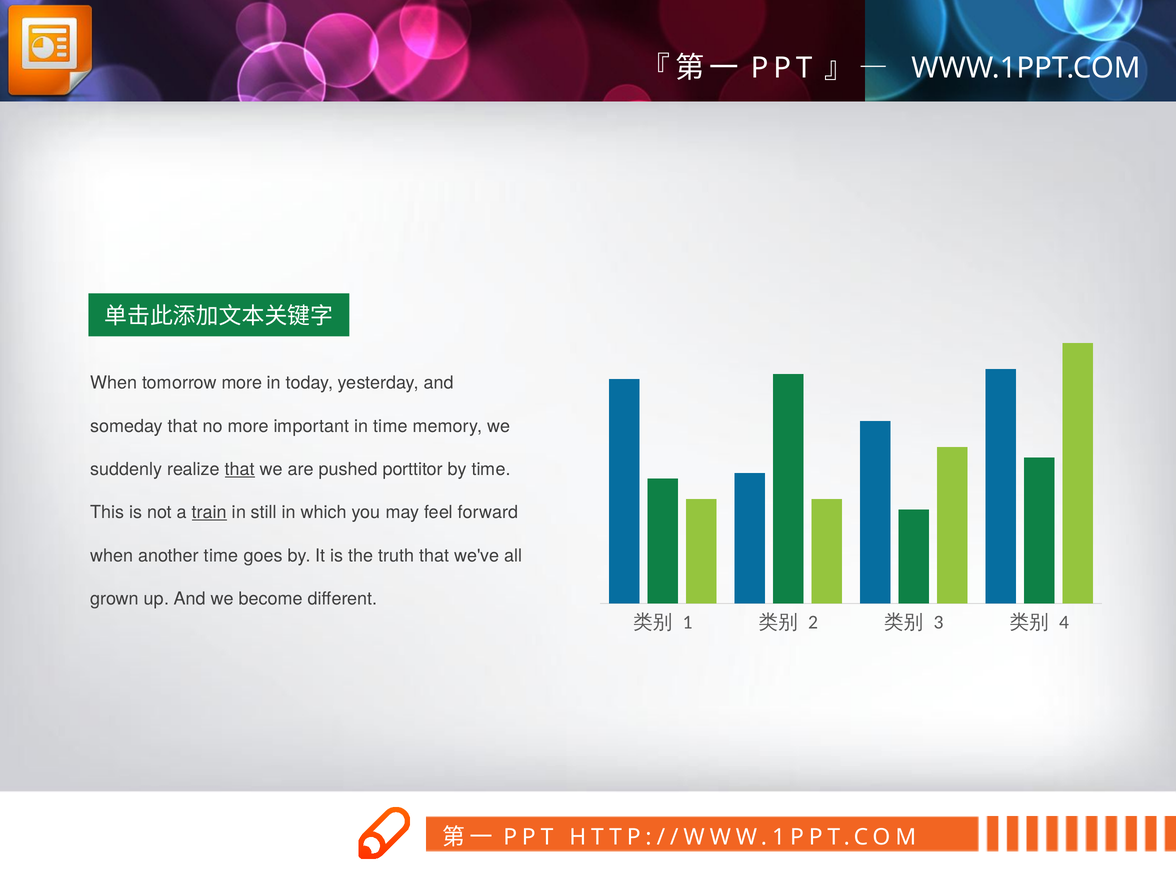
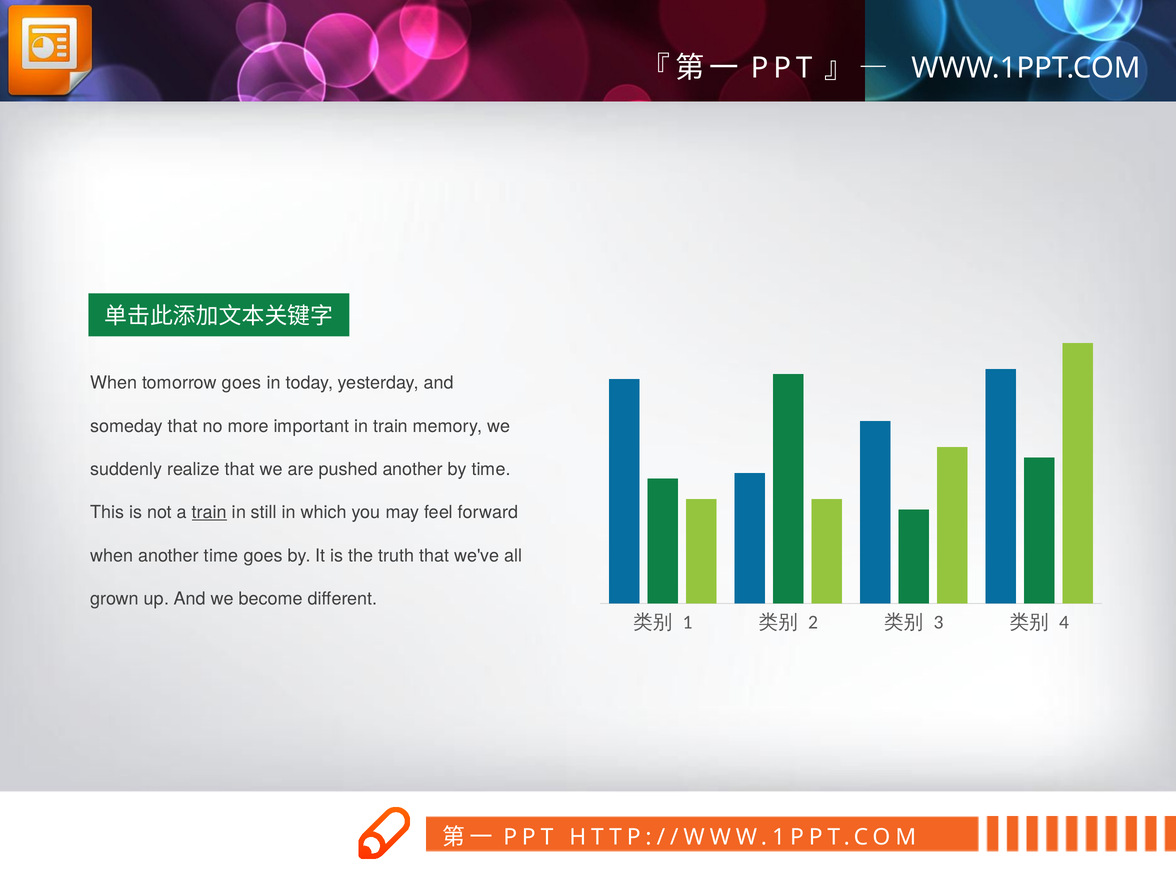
tomorrow more: more -> goes
in time: time -> train
that at (240, 469) underline: present -> none
pushed porttitor: porttitor -> another
